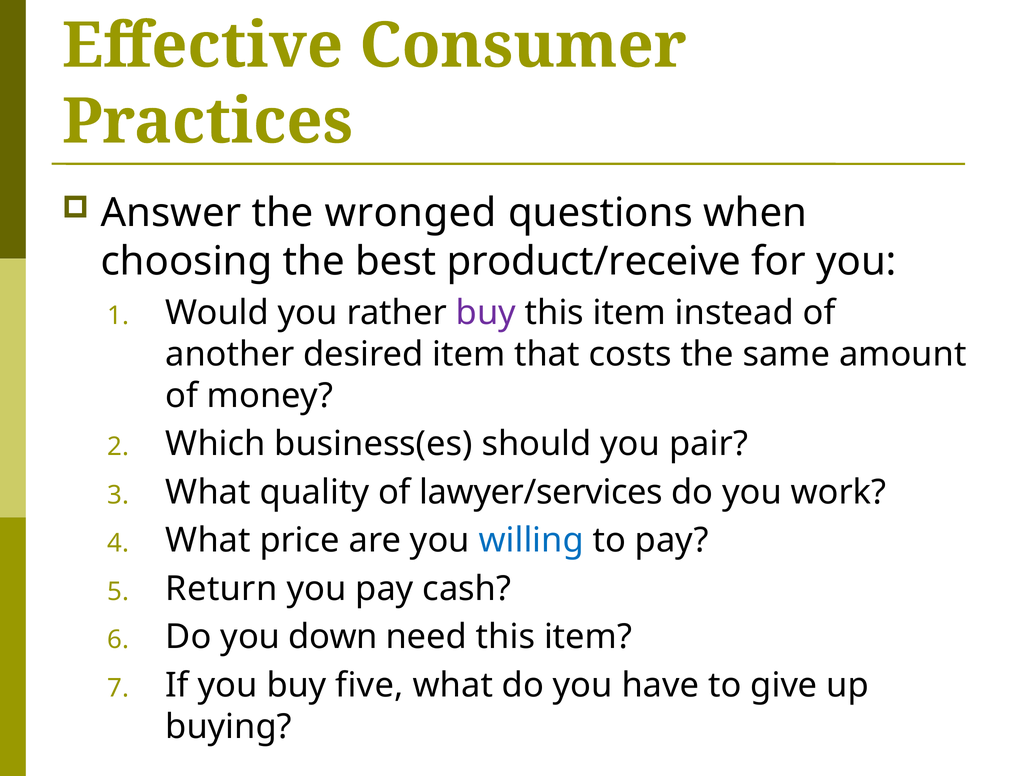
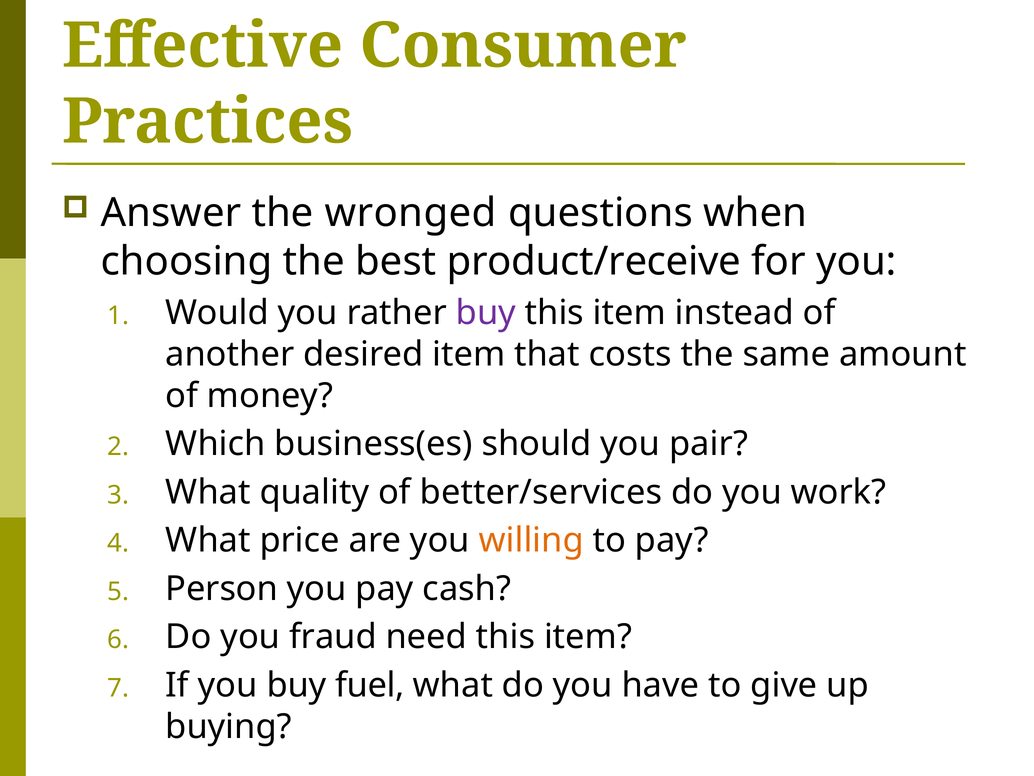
lawyer/services: lawyer/services -> better/services
willing colour: blue -> orange
Return: Return -> Person
down: down -> fraud
five: five -> fuel
